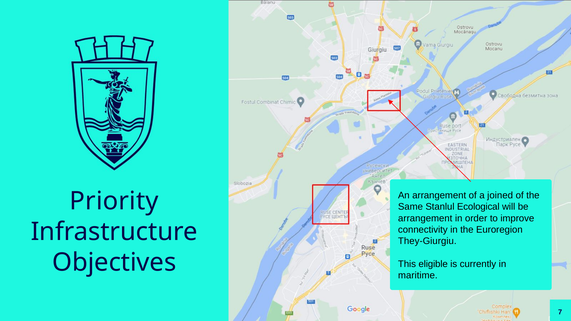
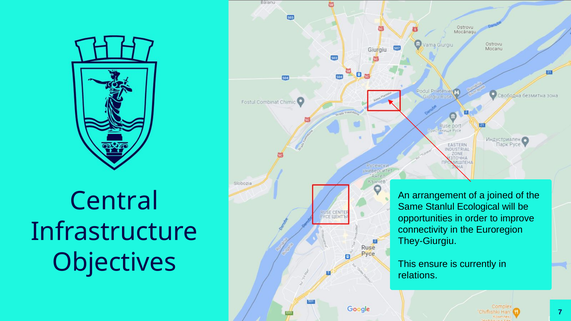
Priority: Priority -> Central
arrangement at (425, 218): arrangement -> opportunities
eligible: eligible -> ensure
maritime: maritime -> relations
